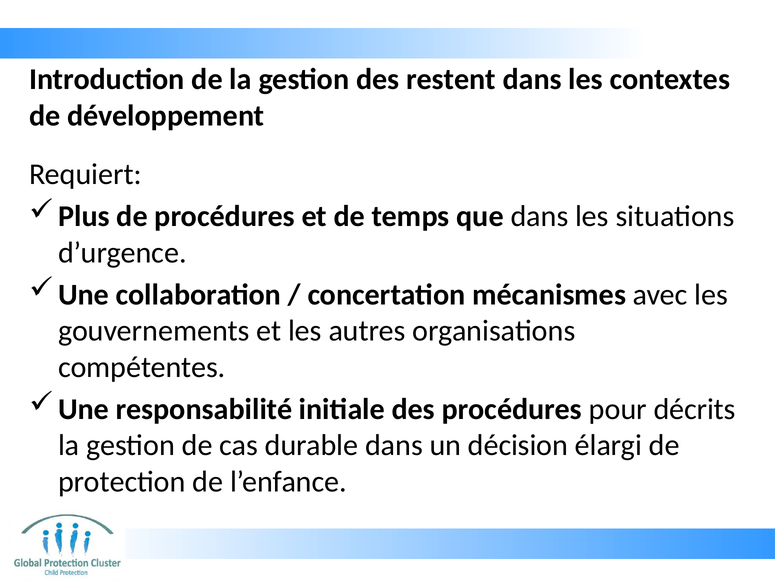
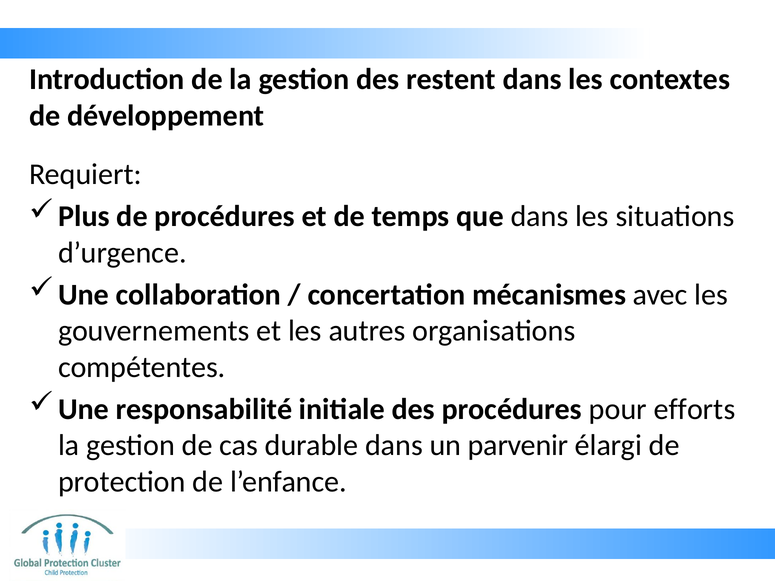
décrits: décrits -> efforts
décision: décision -> parvenir
